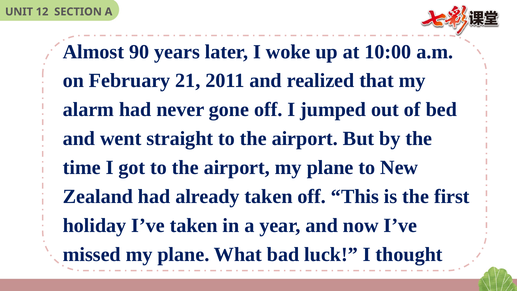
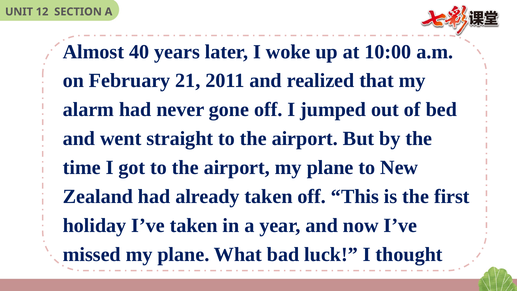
90: 90 -> 40
